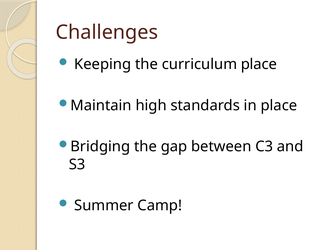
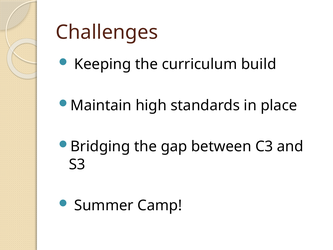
curriculum place: place -> build
